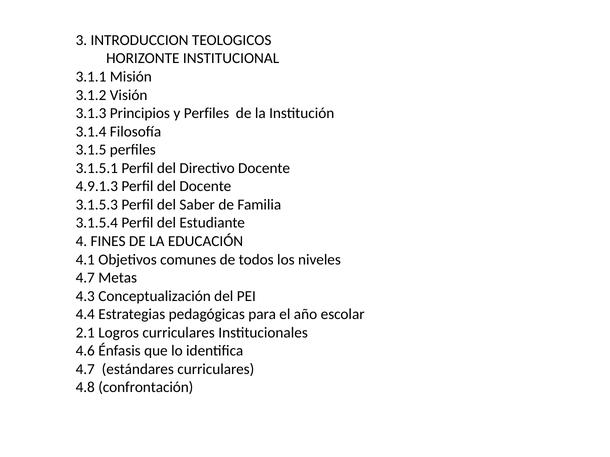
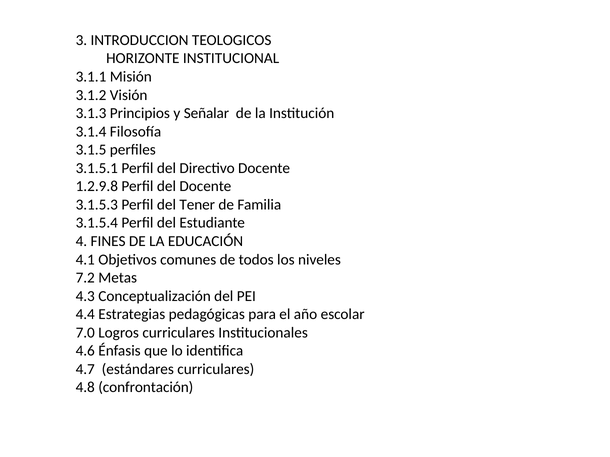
y Perfiles: Perfiles -> Señalar
4.9.1.3: 4.9.1.3 -> 1.2.9.8
Saber: Saber -> Tener
4.7 at (85, 278): 4.7 -> 7.2
2.1: 2.1 -> 7.0
